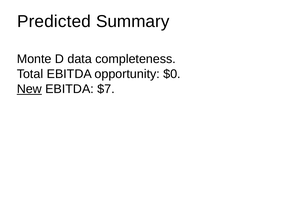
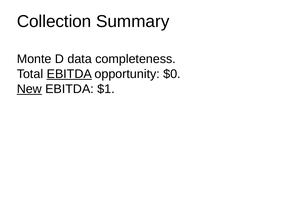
Predicted: Predicted -> Collection
EBITDA at (69, 74) underline: none -> present
$7: $7 -> $1
